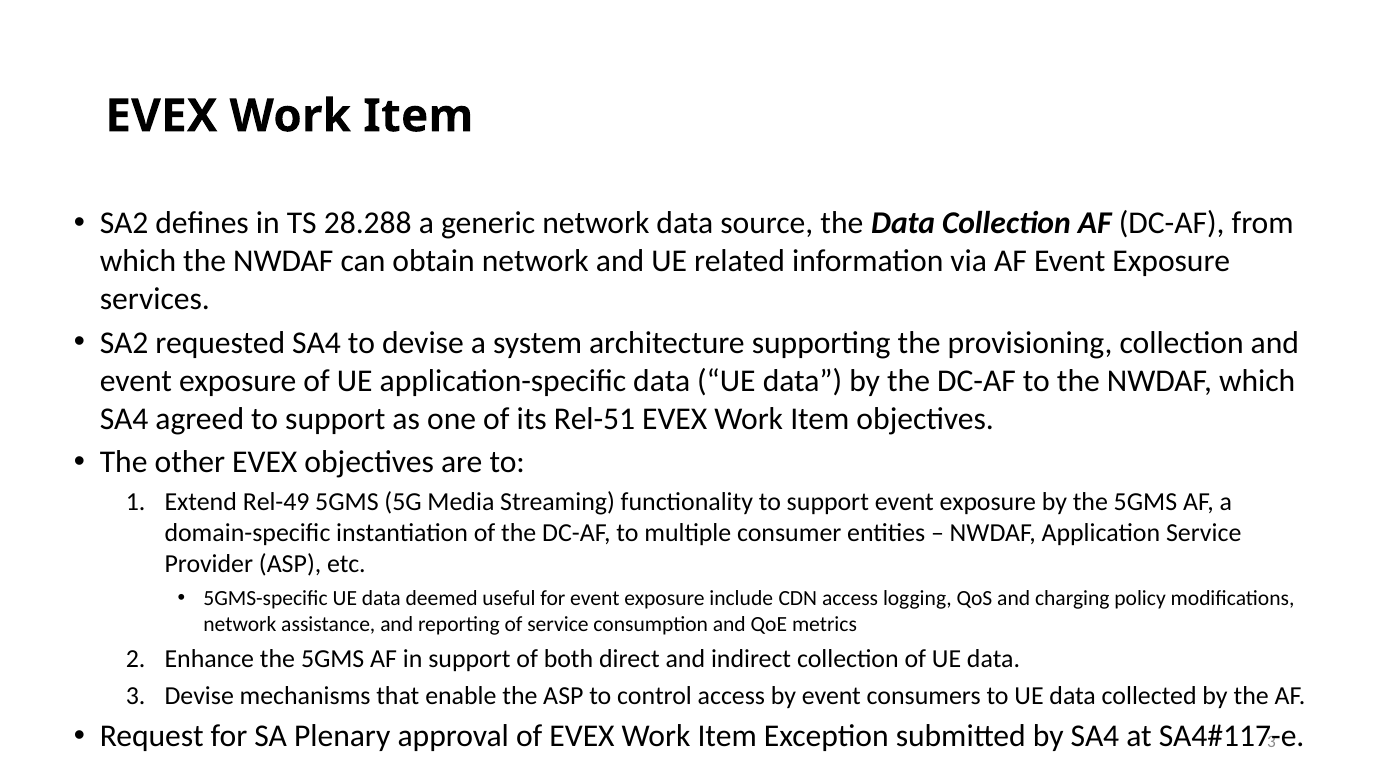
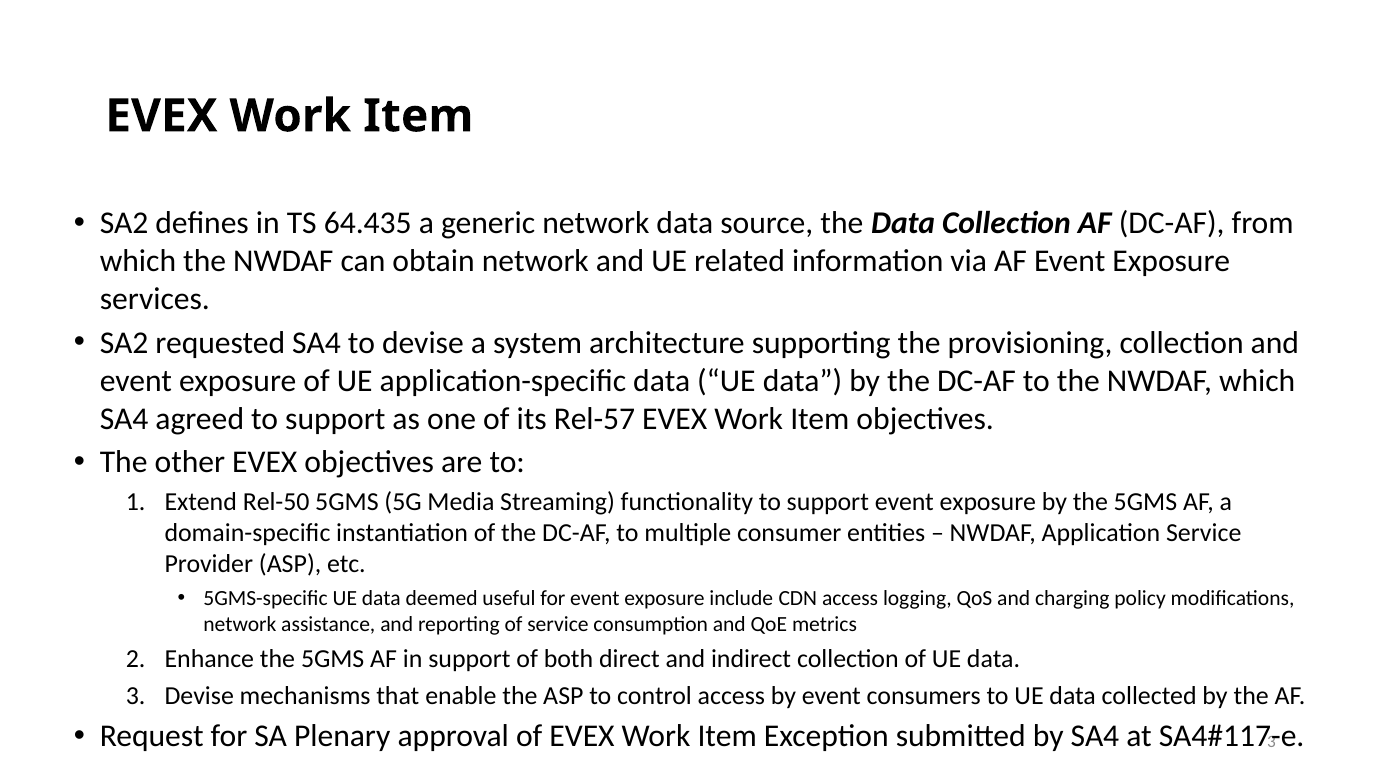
28.288: 28.288 -> 64.435
Rel-51: Rel-51 -> Rel-57
Rel-49: Rel-49 -> Rel-50
